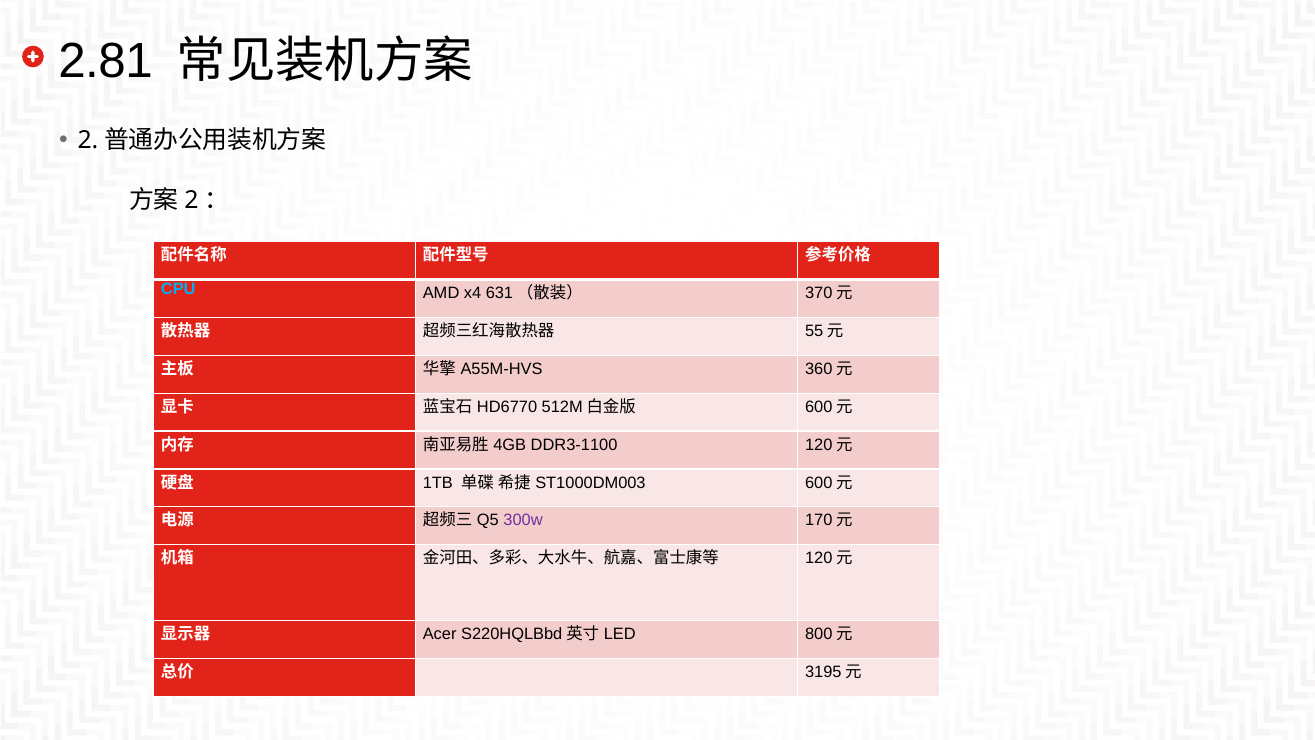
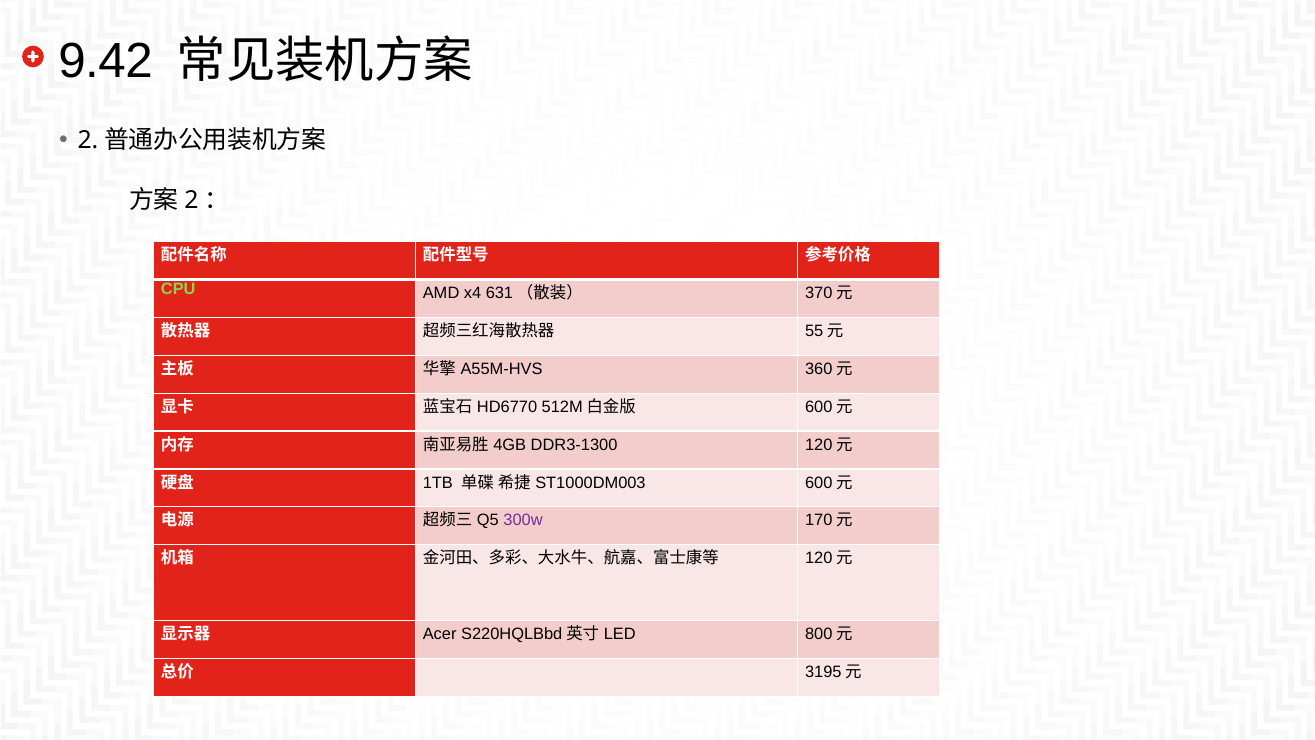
2.81: 2.81 -> 9.42
CPU colour: light blue -> light green
DDR3-1100: DDR3-1100 -> DDR3-1300
